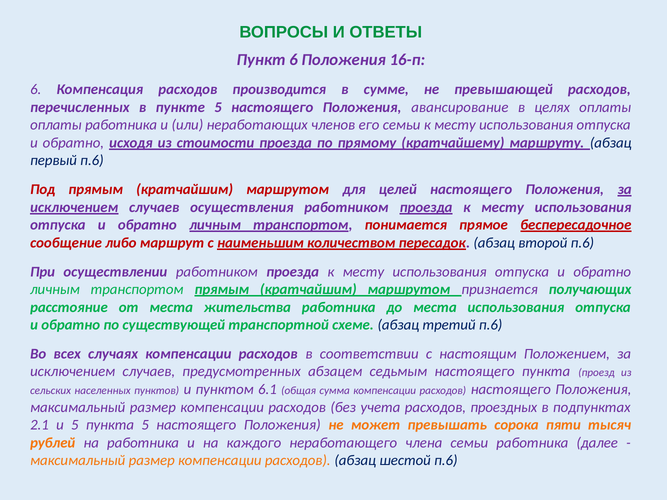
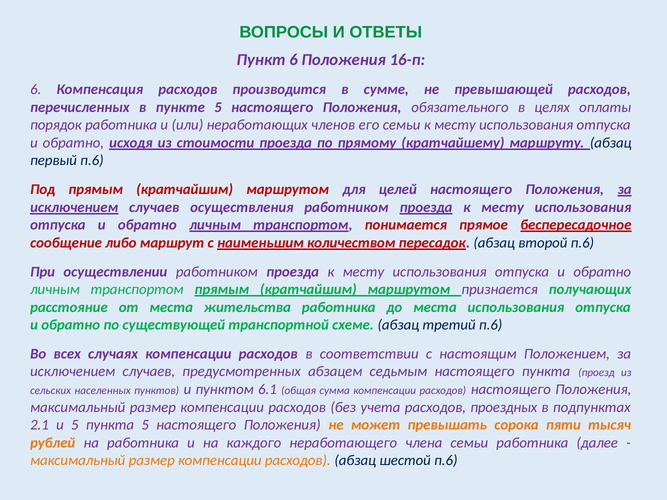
авансирование: авансирование -> обязательного
оплаты at (56, 125): оплаты -> порядок
